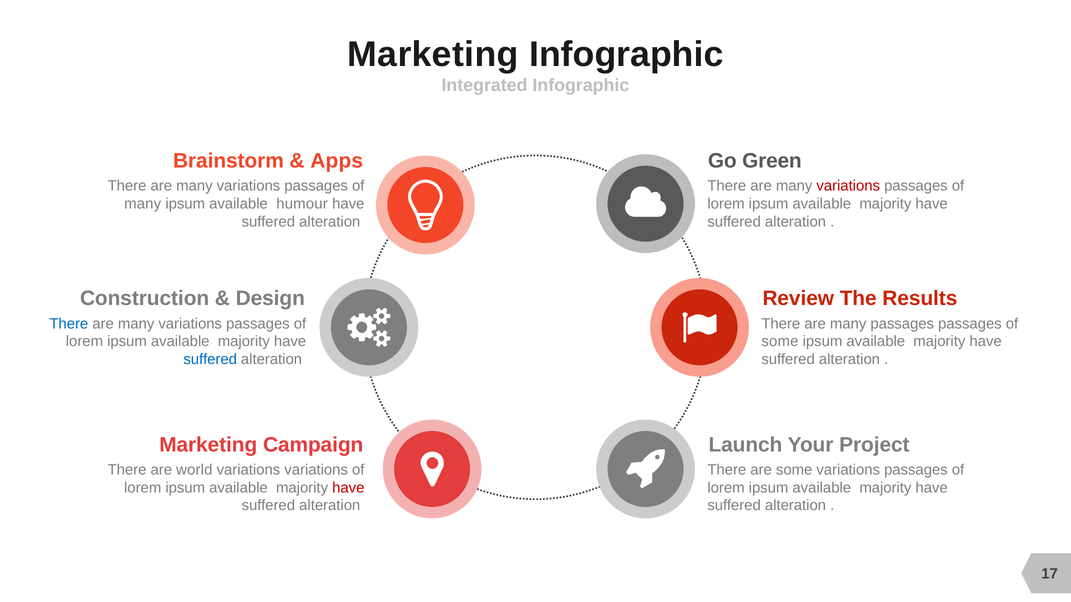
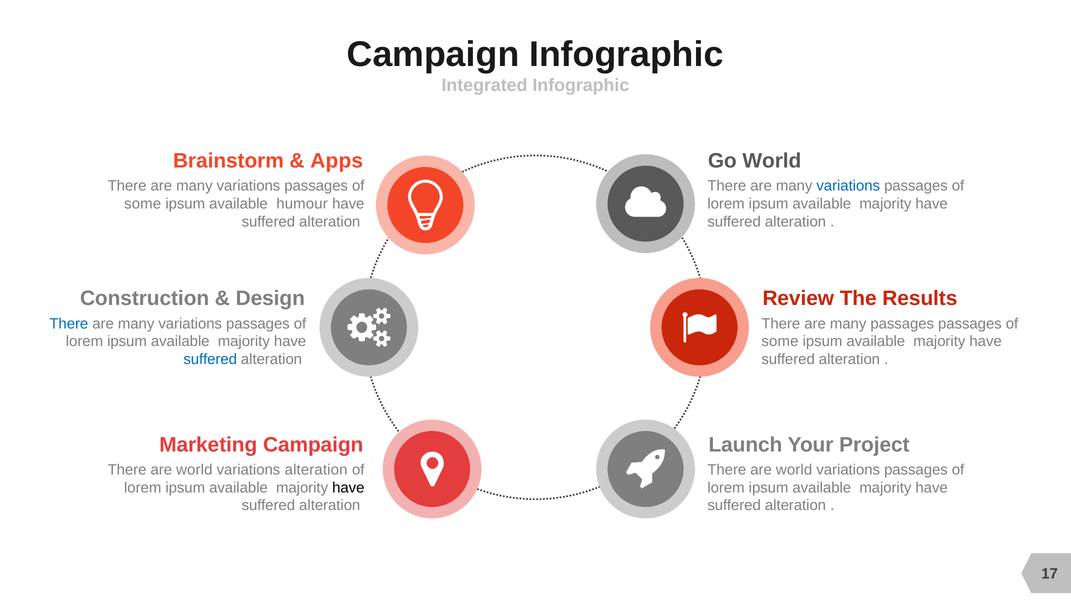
Marketing at (433, 55): Marketing -> Campaign
Go Green: Green -> World
variations at (848, 186) colour: red -> blue
many at (143, 204): many -> some
variations variations: variations -> alteration
some at (794, 470): some -> world
have at (348, 488) colour: red -> black
